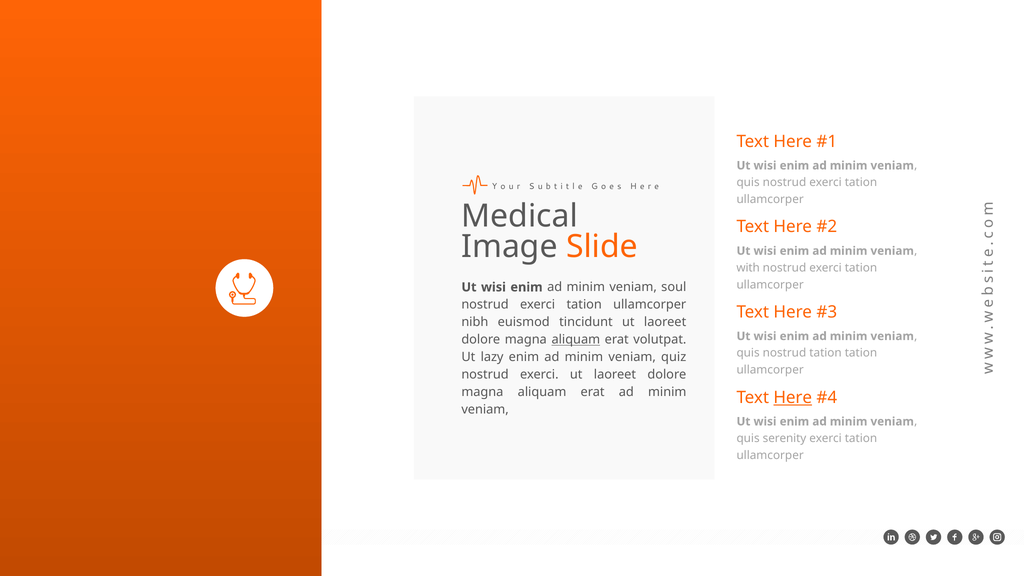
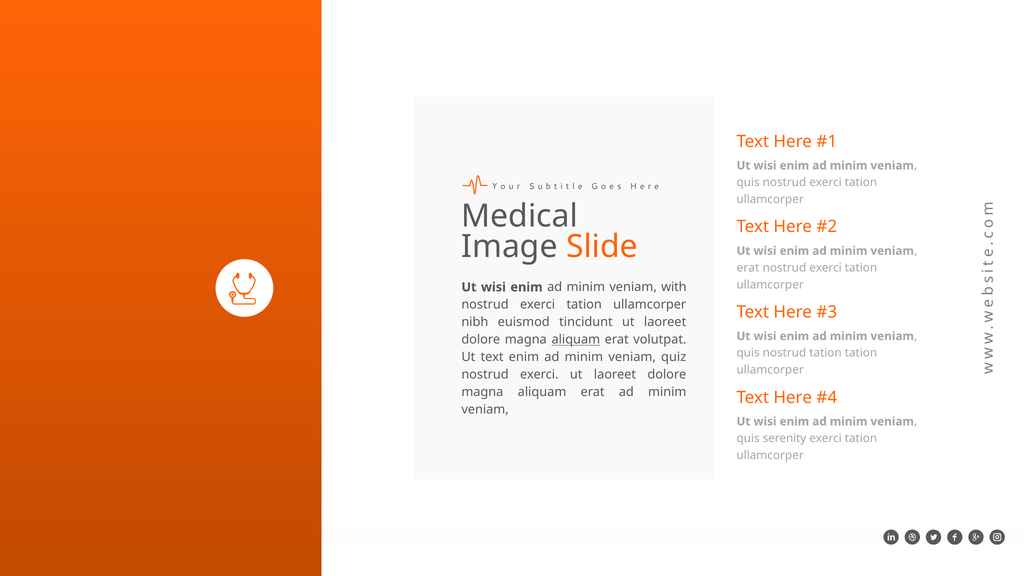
with at (748, 268): with -> erat
soul: soul -> with
Ut lazy: lazy -> text
Here at (793, 397) underline: present -> none
